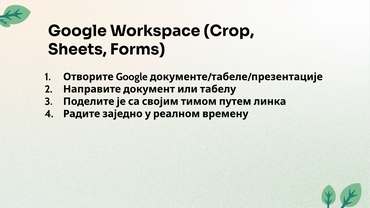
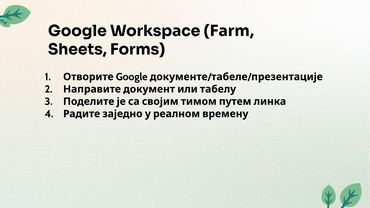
Crop: Crop -> Farm
